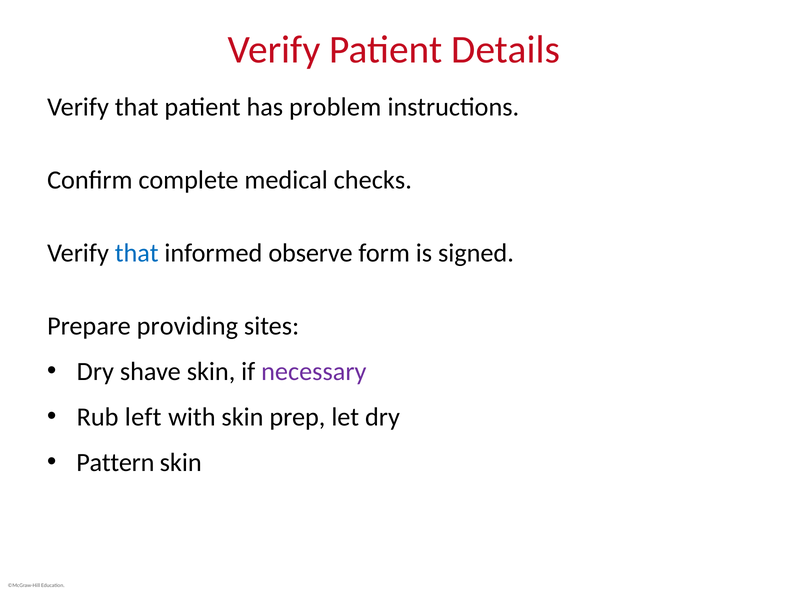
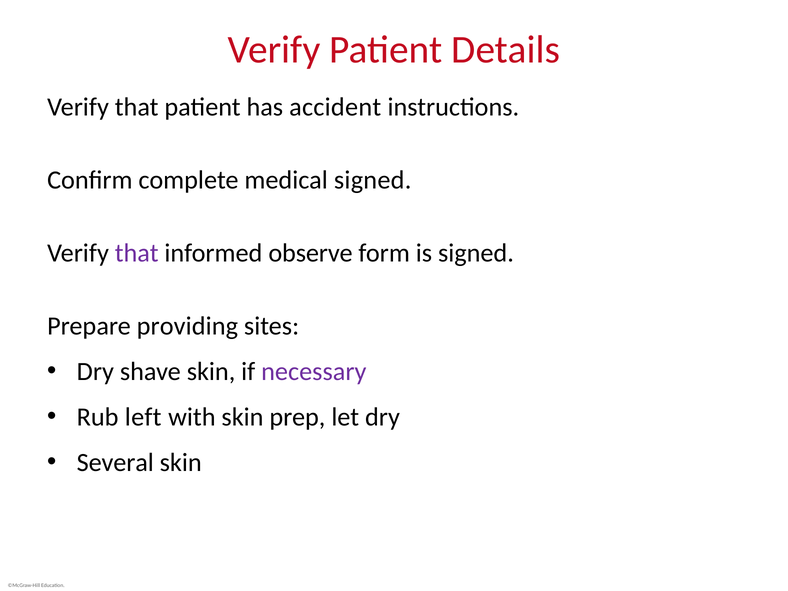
problem: problem -> accident
medical checks: checks -> signed
that at (137, 253) colour: blue -> purple
Pattern: Pattern -> Several
